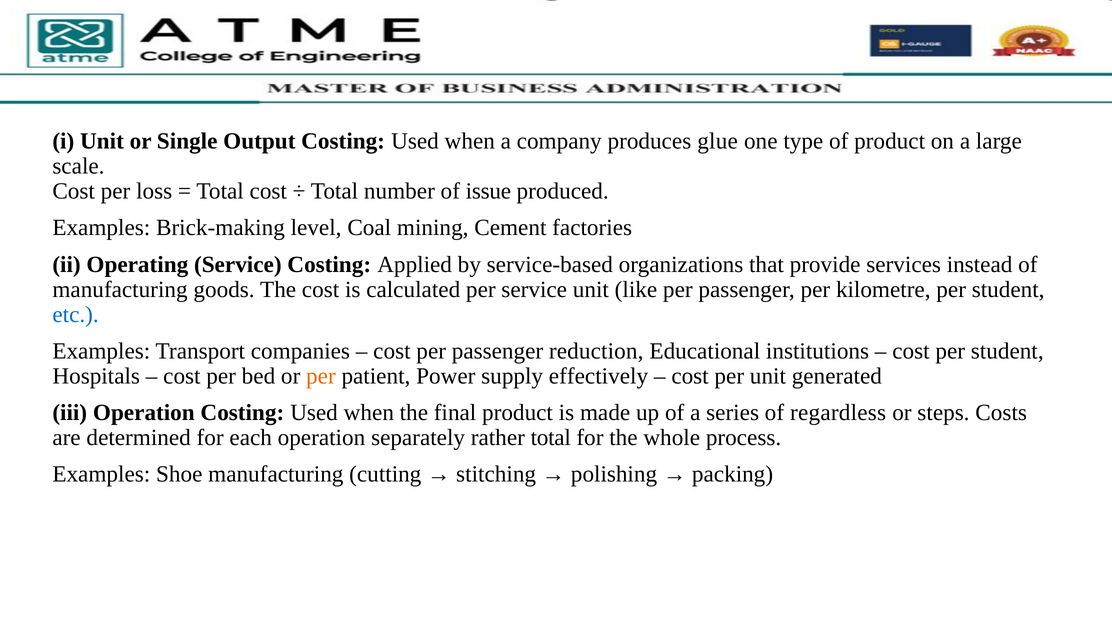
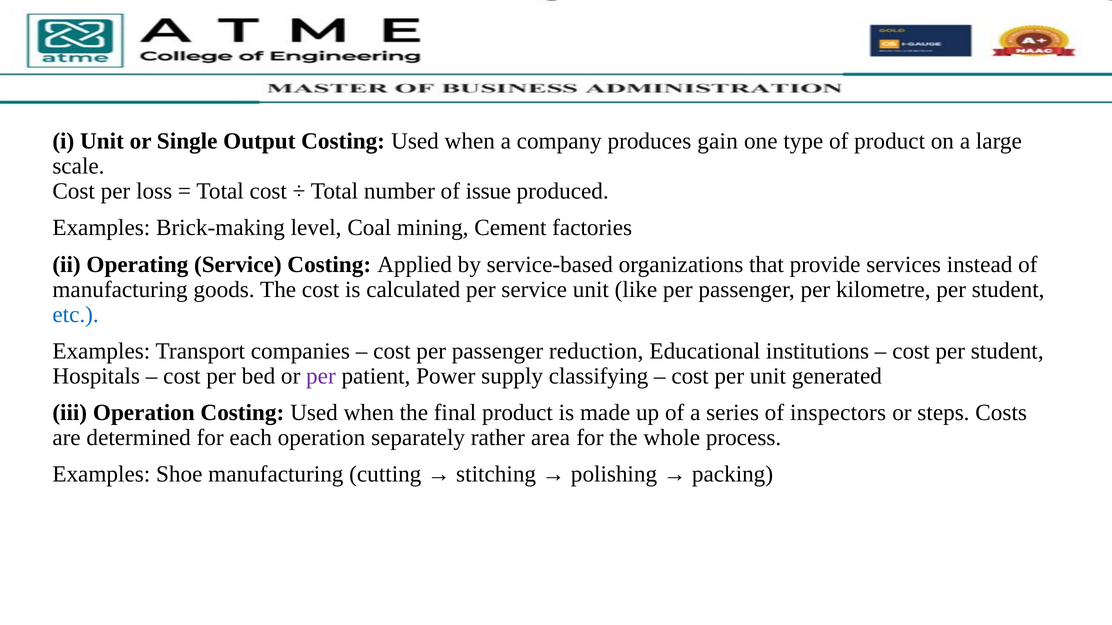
glue: glue -> gain
per at (321, 376) colour: orange -> purple
effectively: effectively -> classifying
regardless: regardless -> inspectors
rather total: total -> area
